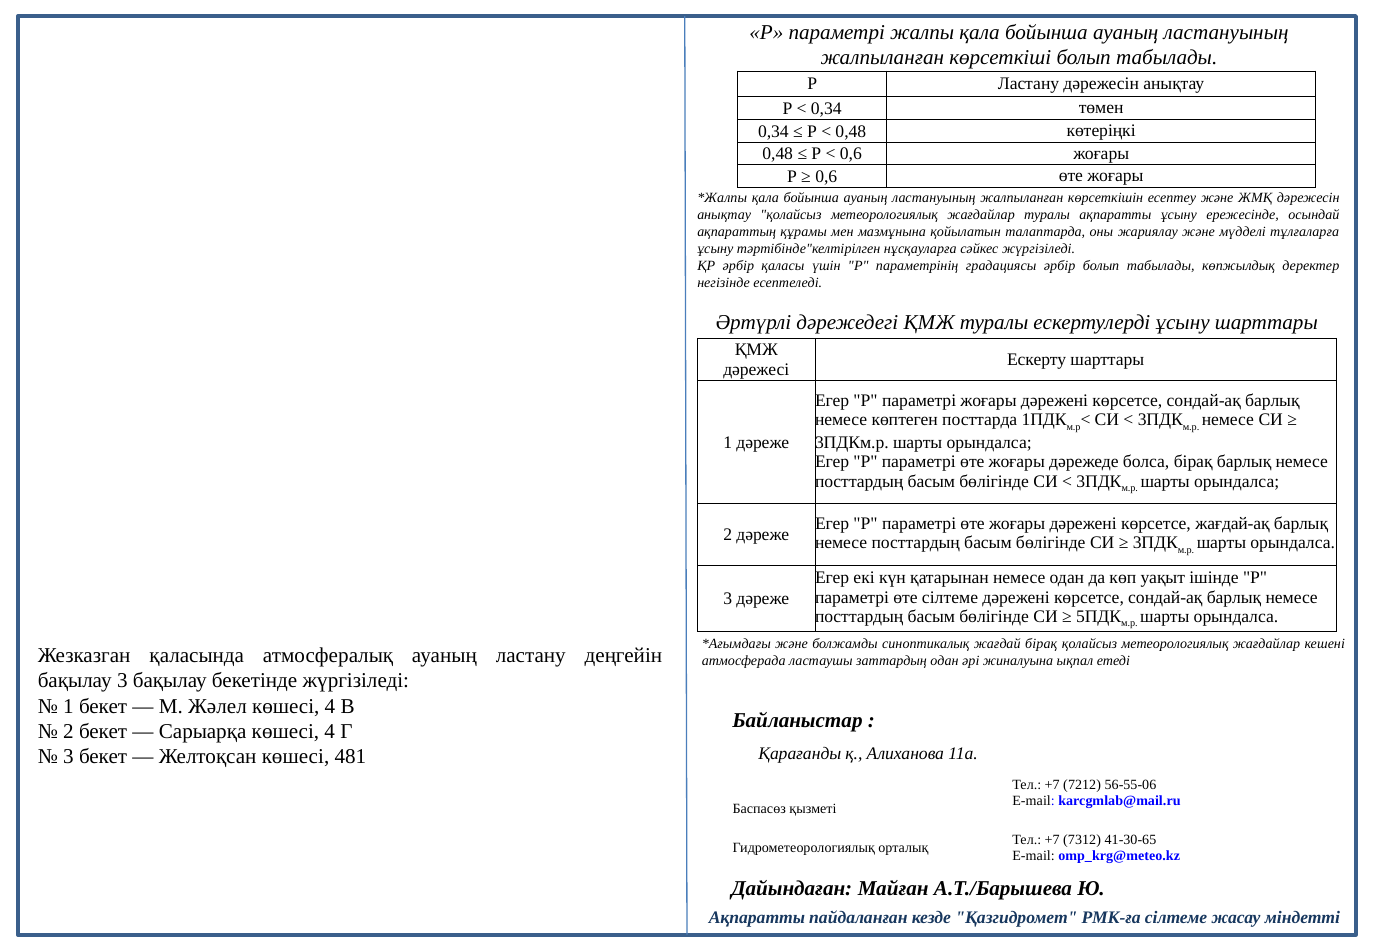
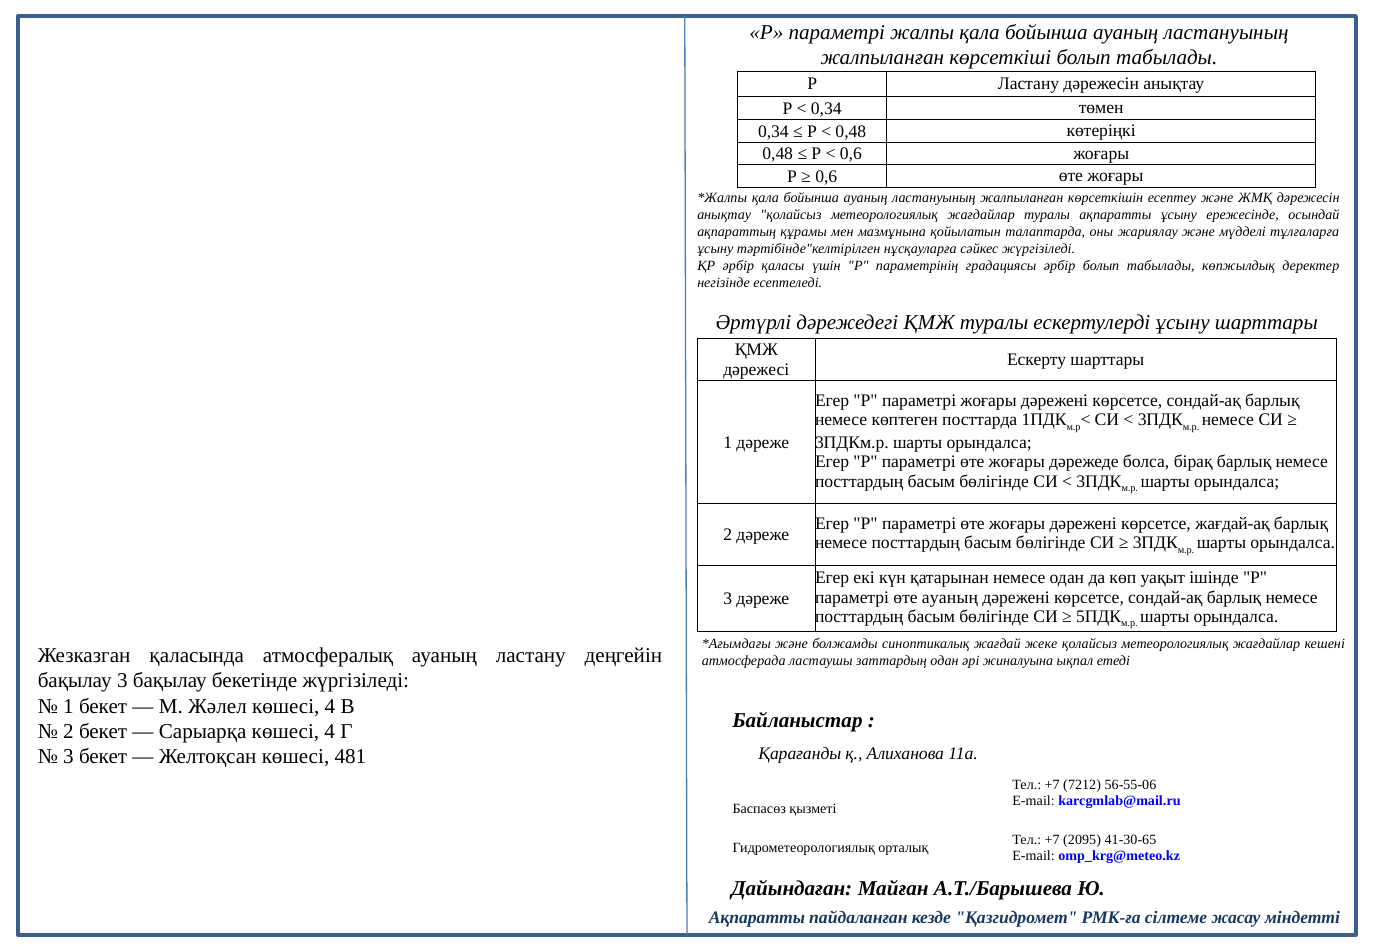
өте сілтеме: сілтеме -> ауаның
жағдай бірақ: бірақ -> жеке
7312: 7312 -> 2095
